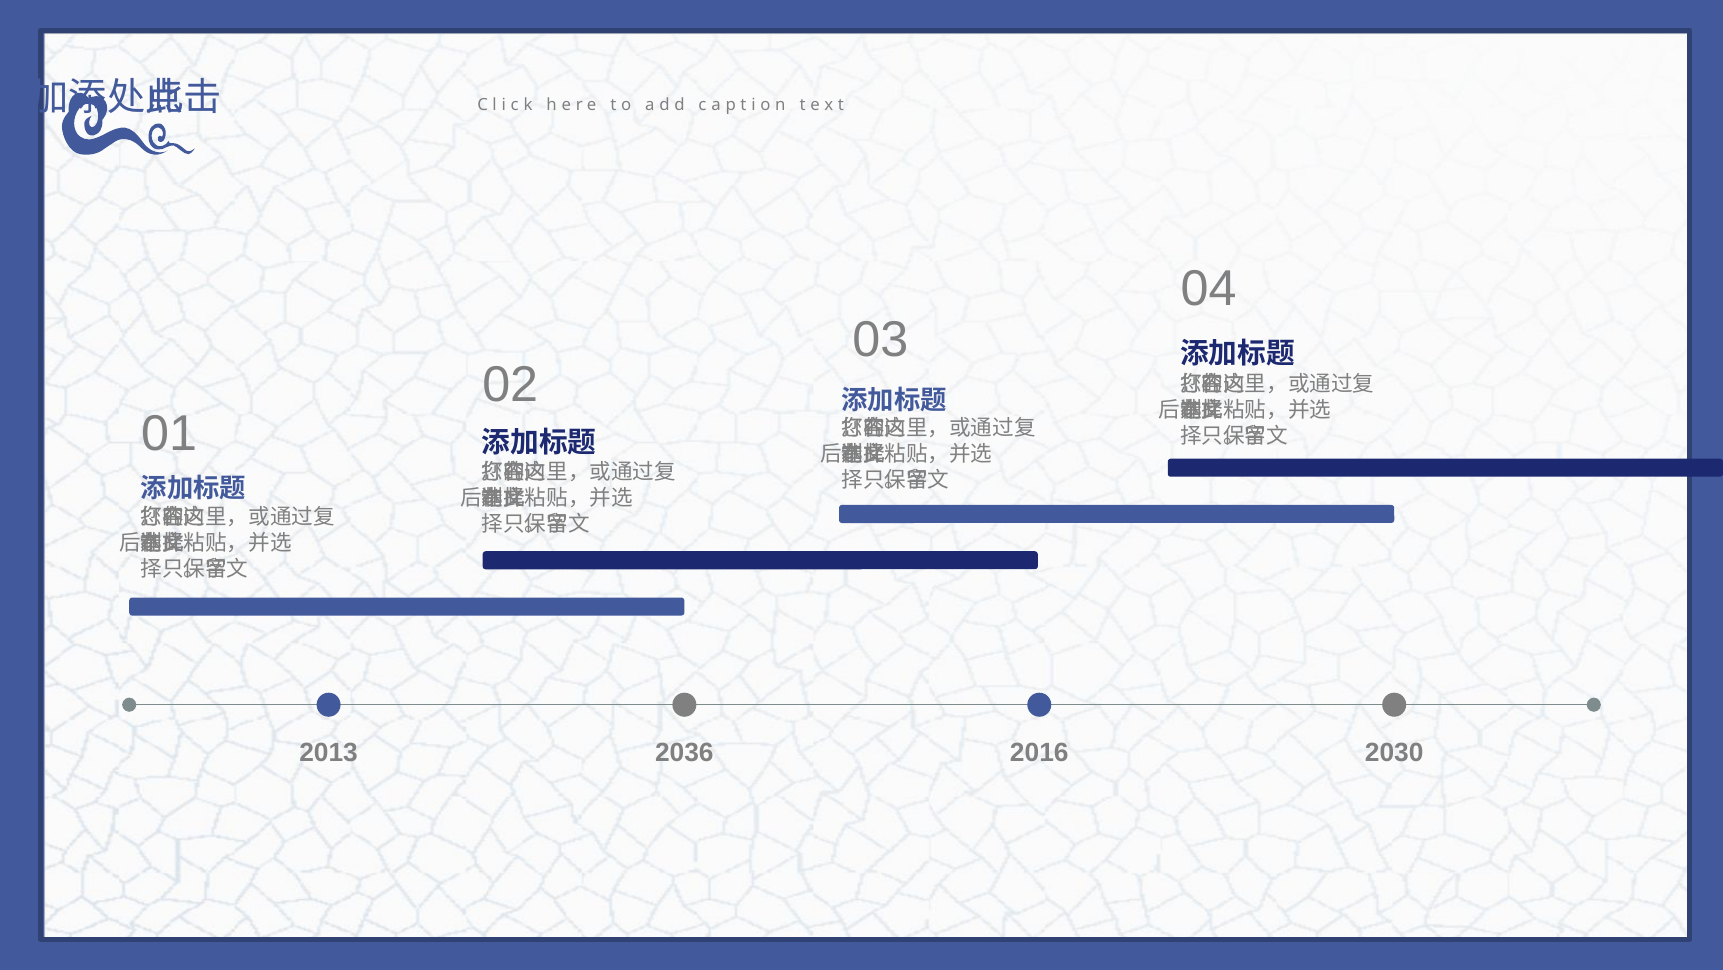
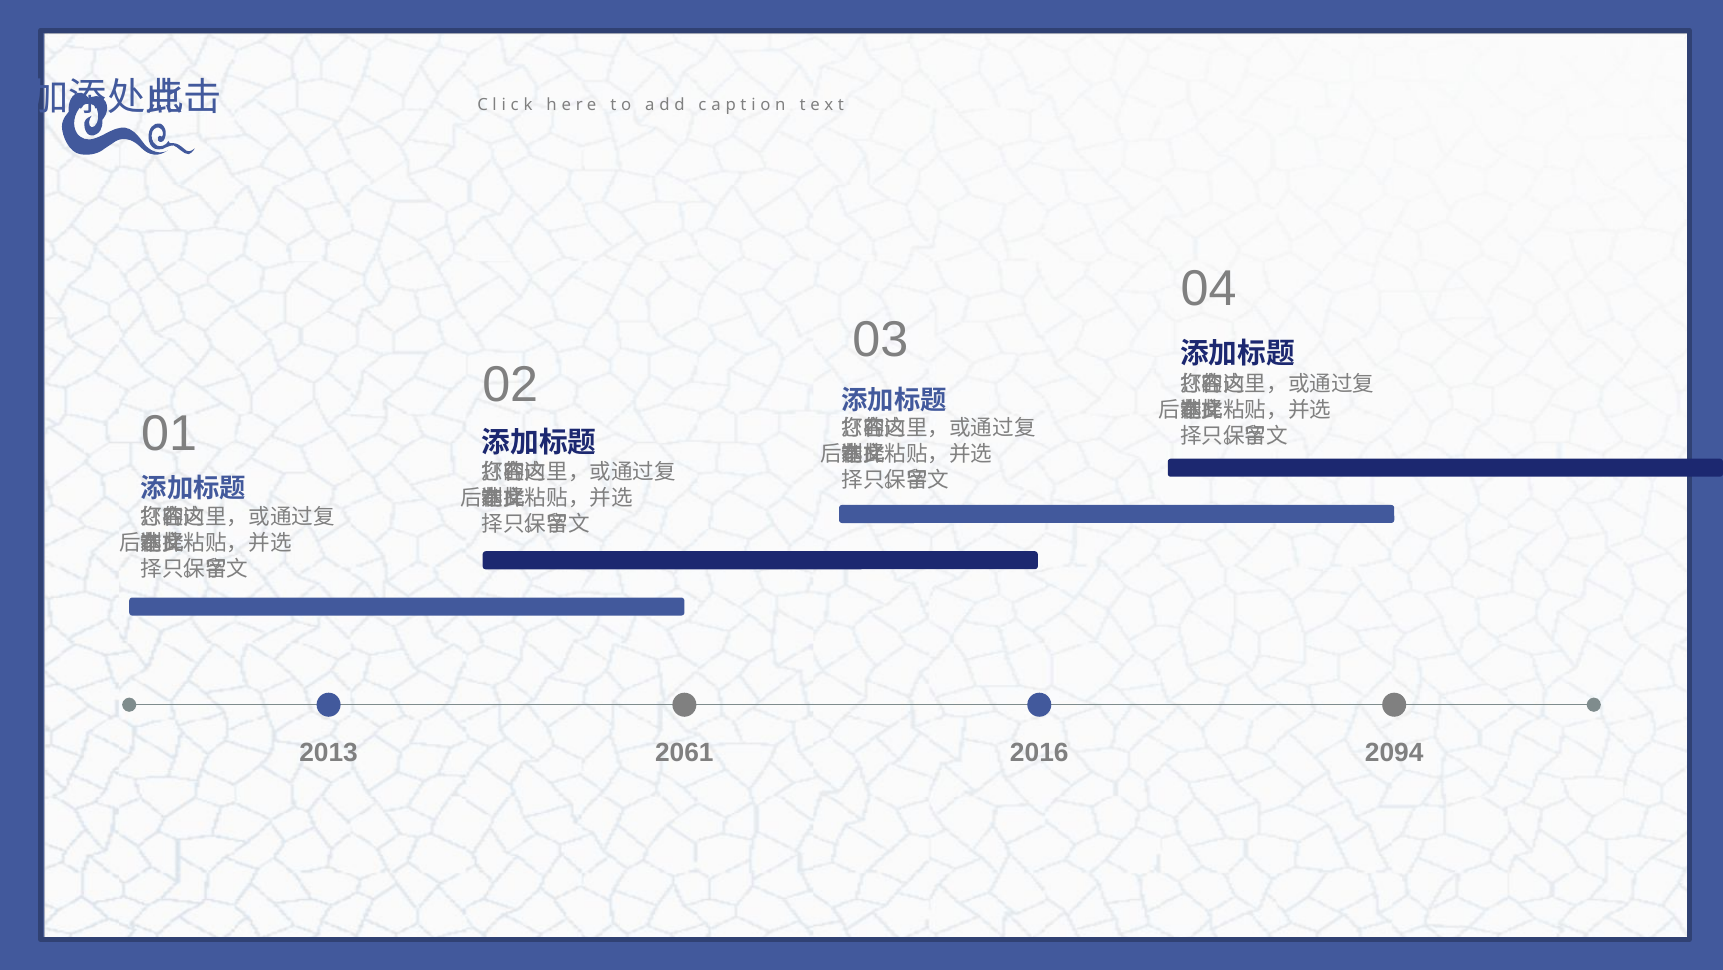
2036: 2036 -> 2061
2030: 2030 -> 2094
